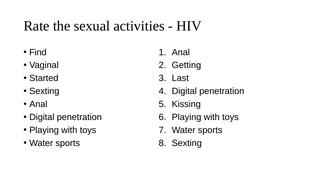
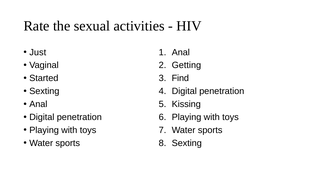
Find: Find -> Just
Last: Last -> Find
